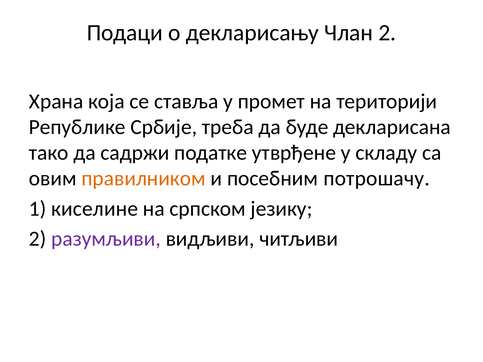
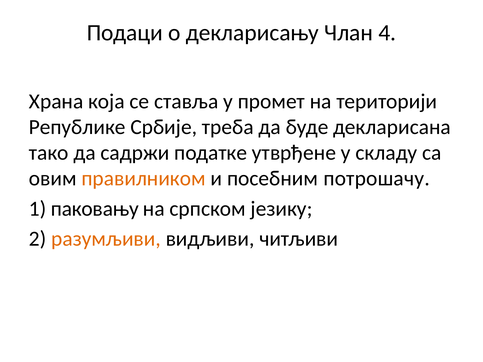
Члан 2: 2 -> 4
киселине: киселине -> паковању
разумљиви colour: purple -> orange
